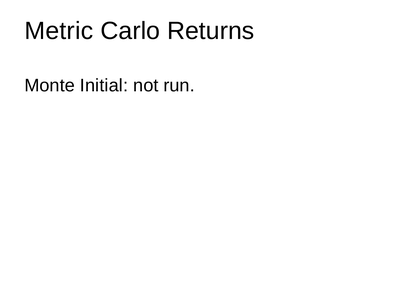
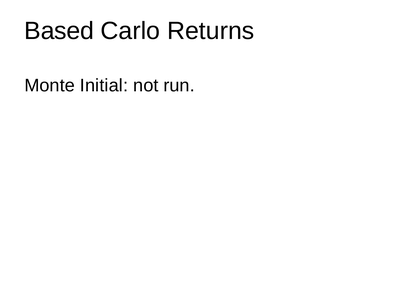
Metric: Metric -> Based
